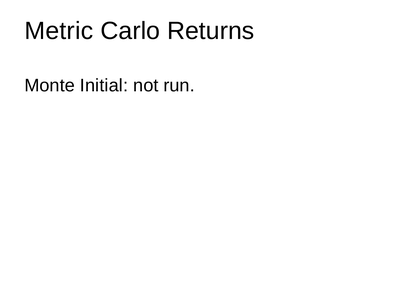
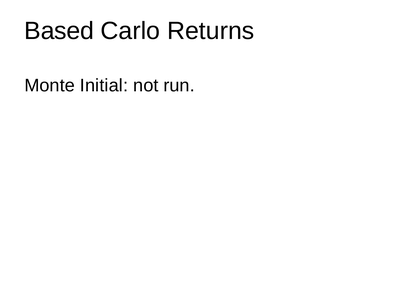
Metric: Metric -> Based
